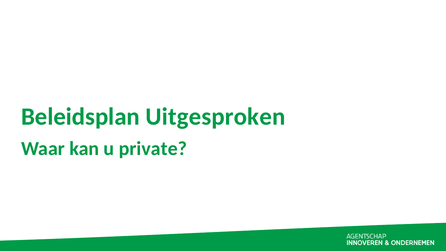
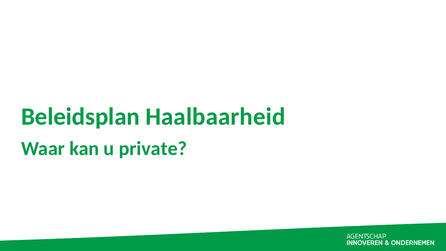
Uitgesproken: Uitgesproken -> Haalbaarheid
